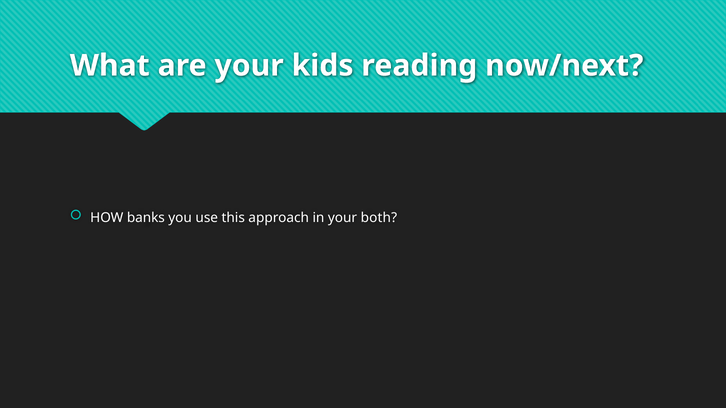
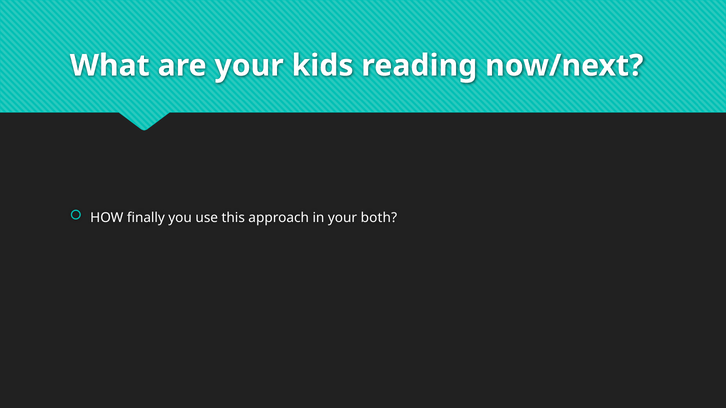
banks: banks -> finally
